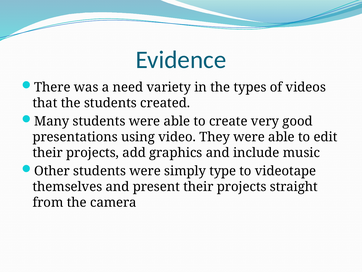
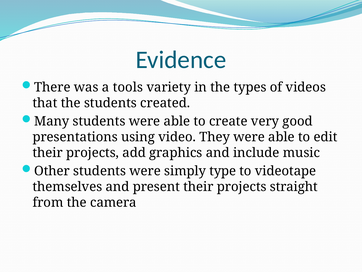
need: need -> tools
